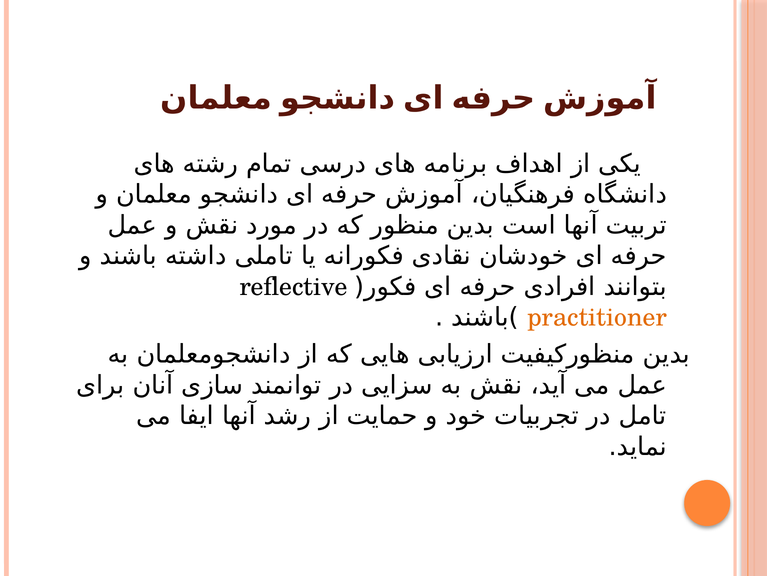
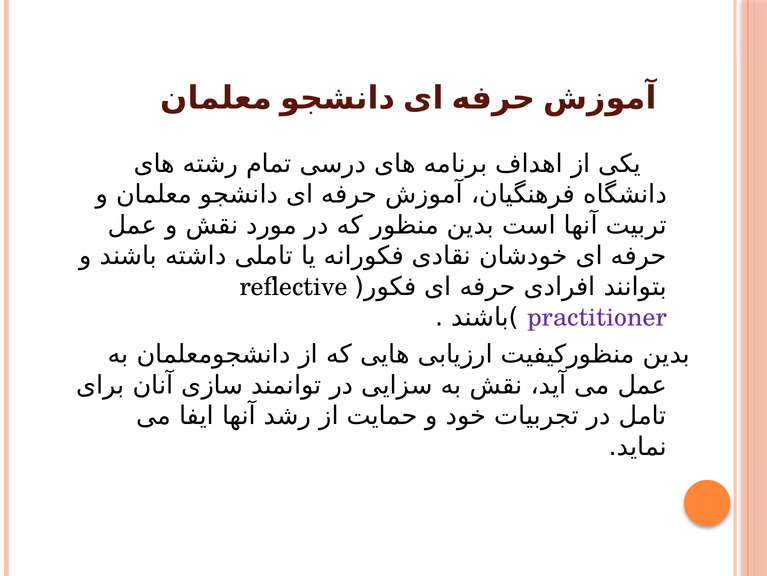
practitioner colour: orange -> purple
